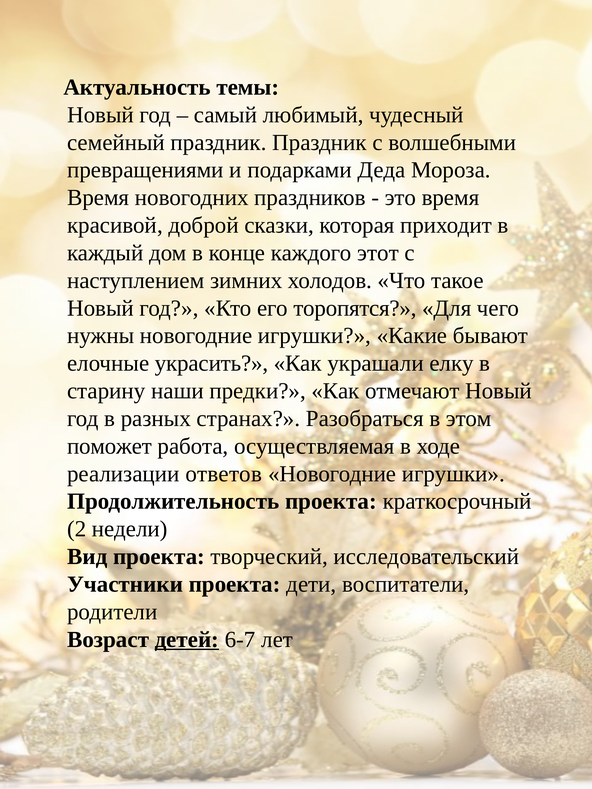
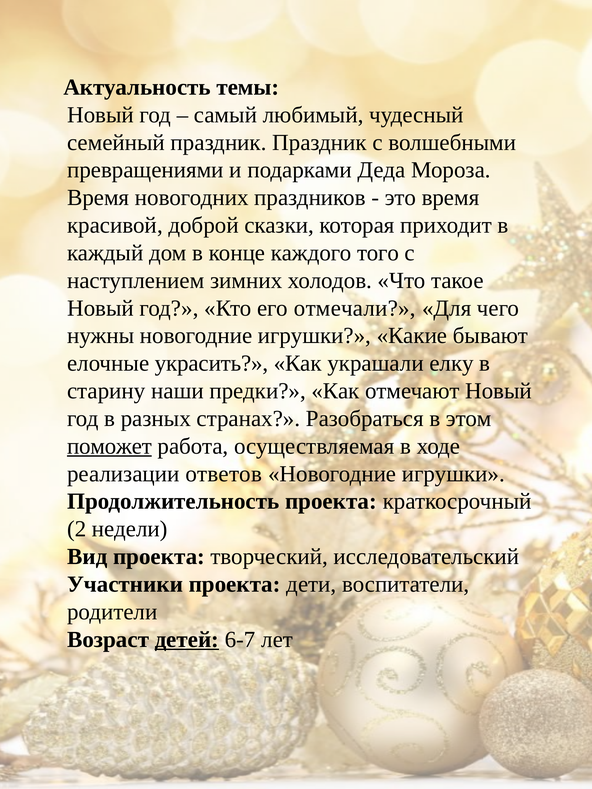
этот: этот -> того
торопятся: торопятся -> отмечали
поможет underline: none -> present
